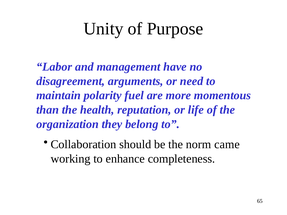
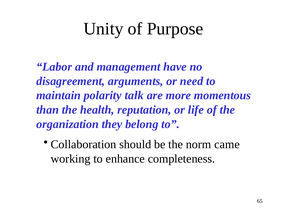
fuel: fuel -> talk
